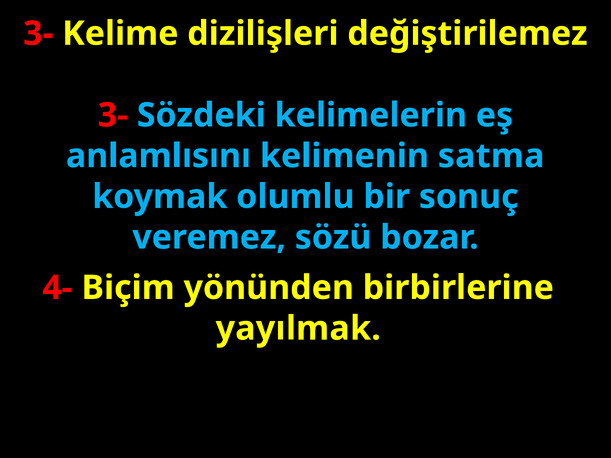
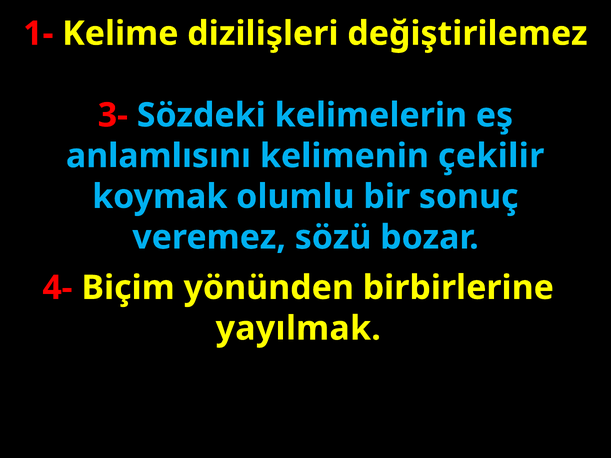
3- at (38, 34): 3- -> 1-
satma: satma -> çekilir
